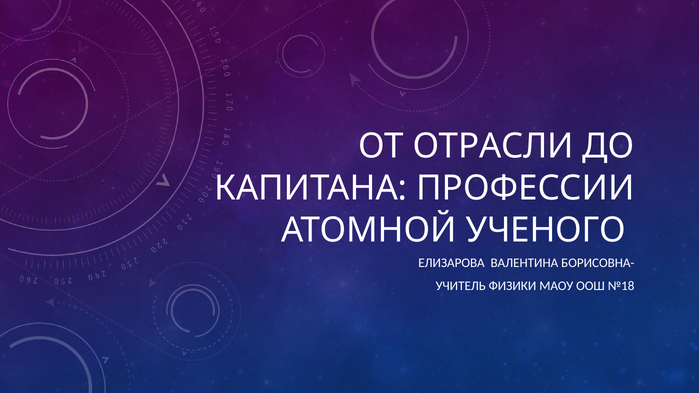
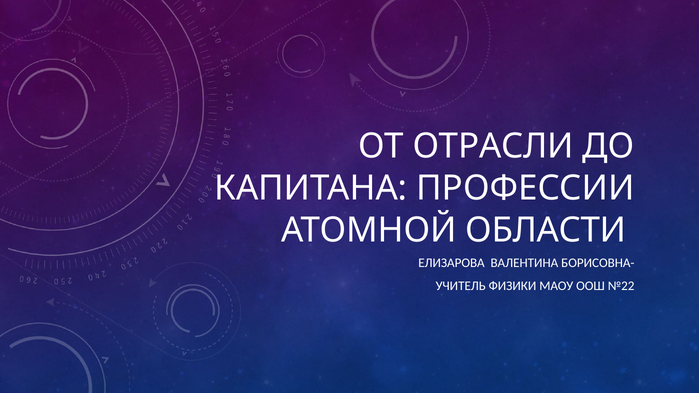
УЧЕНОГО: УЧЕНОГО -> ОБЛАСТИ
№18: №18 -> №22
